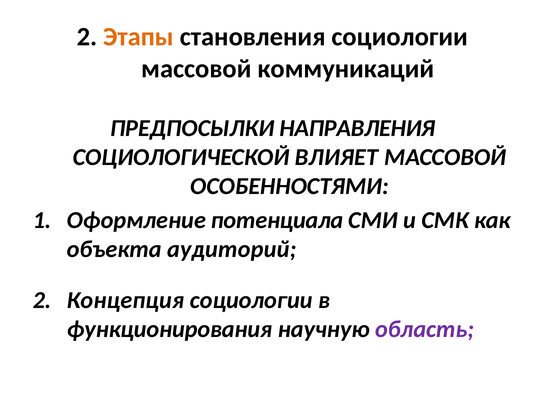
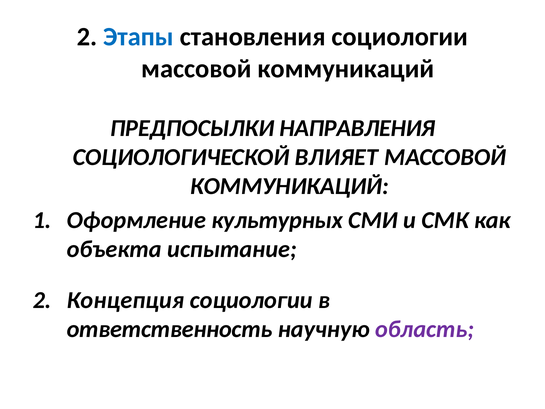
Этапы colour: orange -> blue
ОСОБЕННОСТЯМИ at (289, 186): ОСОБЕННОСТЯМИ -> КОММУНИКАЦИЙ
потенциала: потенциала -> культурных
аудиторий: аудиторий -> испытание
функционирования: функционирования -> ответственность
